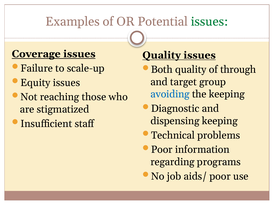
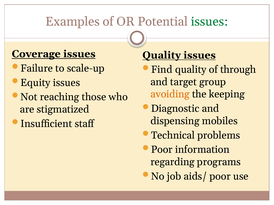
Both: Both -> Find
avoiding colour: blue -> orange
dispensing keeping: keeping -> mobiles
